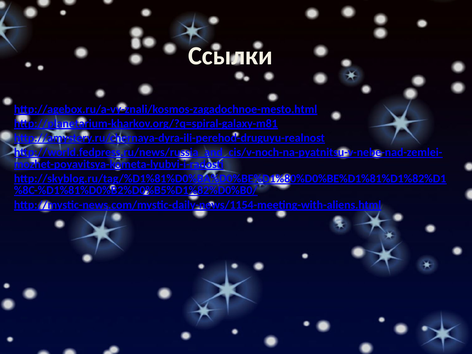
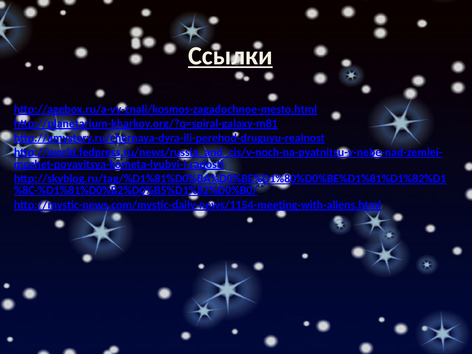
Ссылки underline: none -> present
